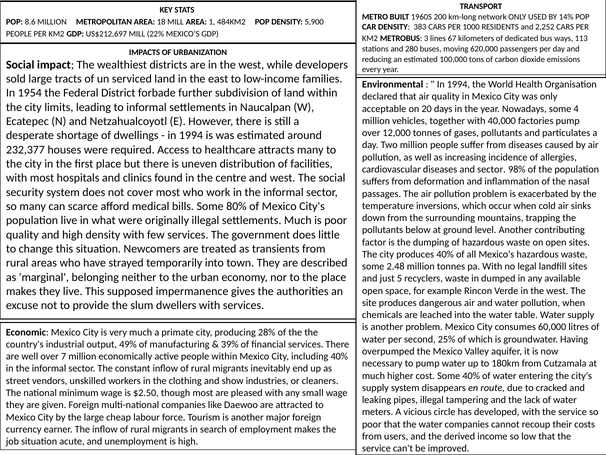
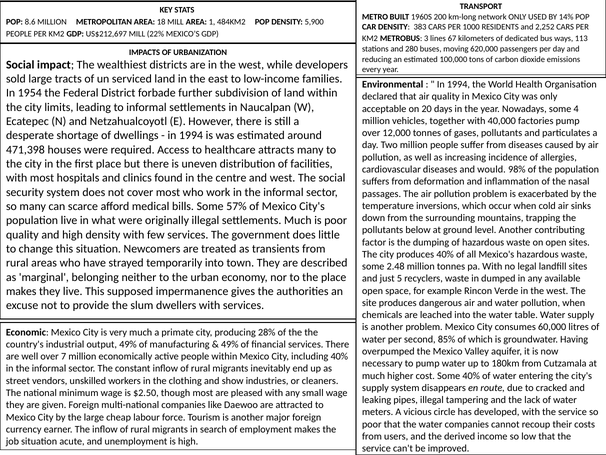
232,377: 232,377 -> 471,398
and sector: sector -> would
80%: 80% -> 57%
25%: 25% -> 85%
39% at (230, 344): 39% -> 49%
